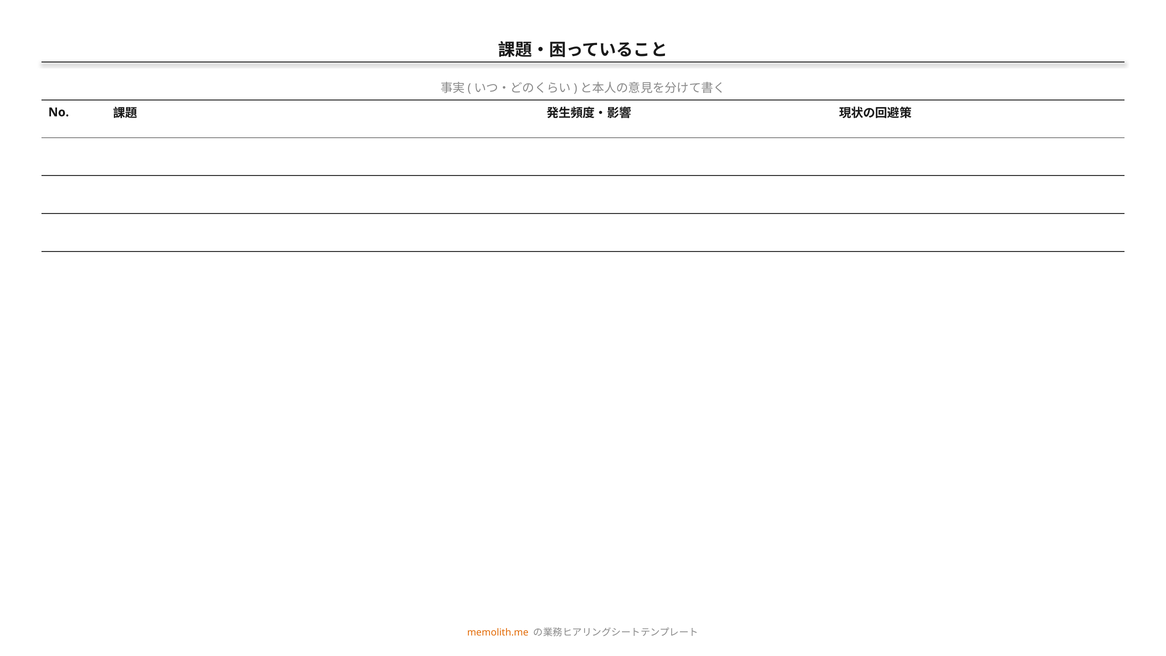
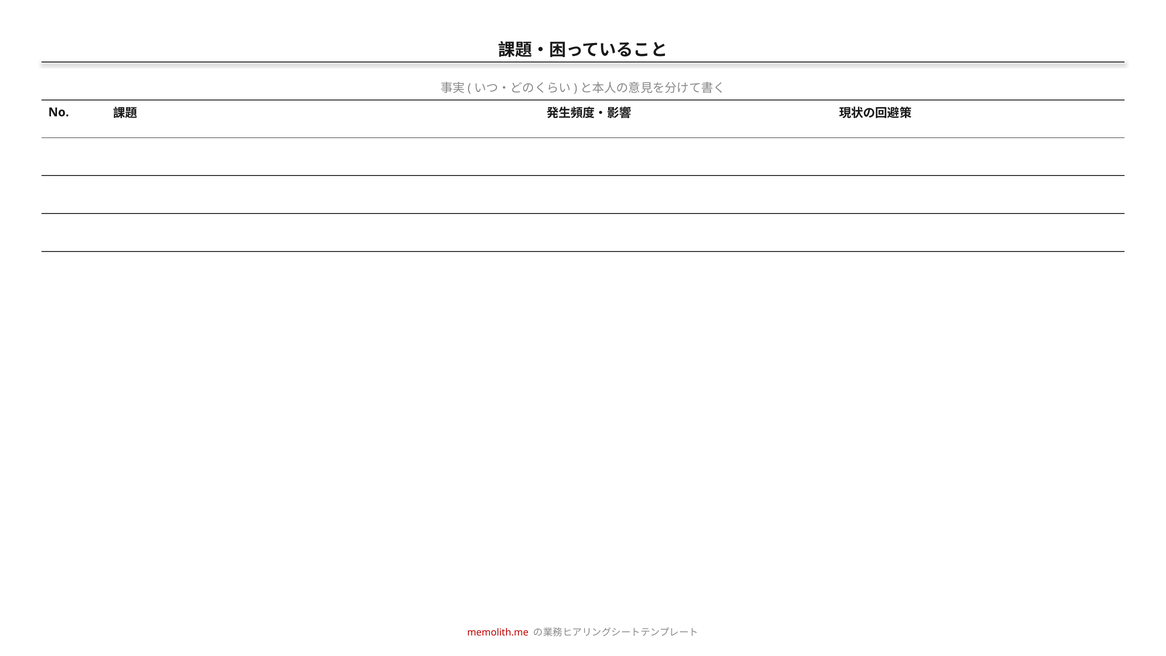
memolith.me colour: orange -> red
